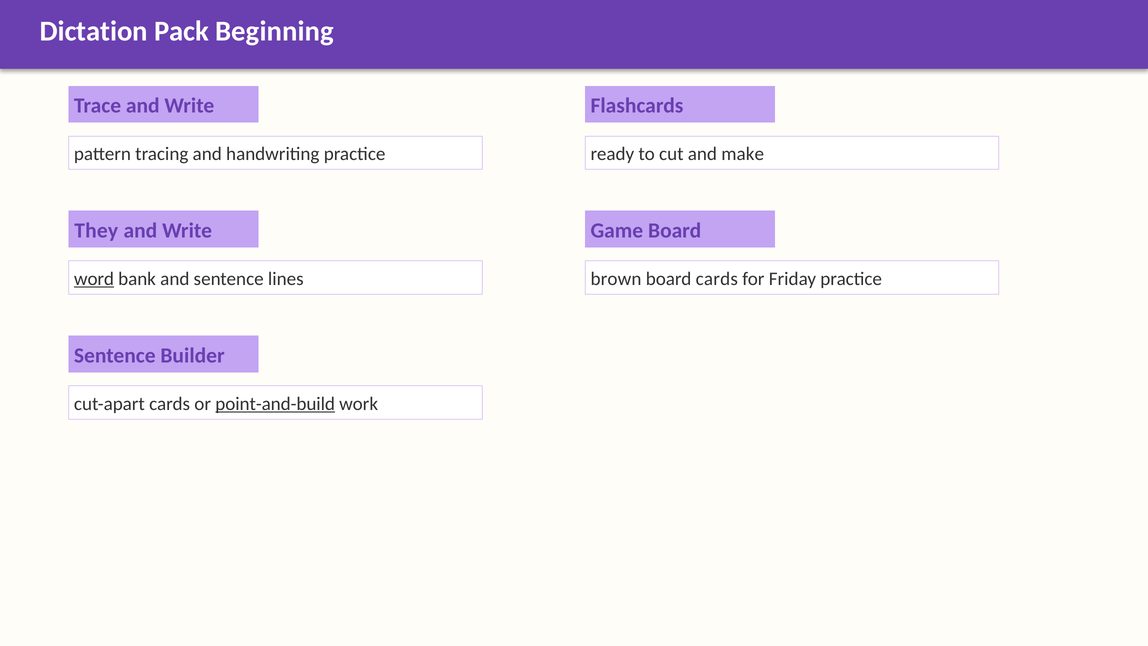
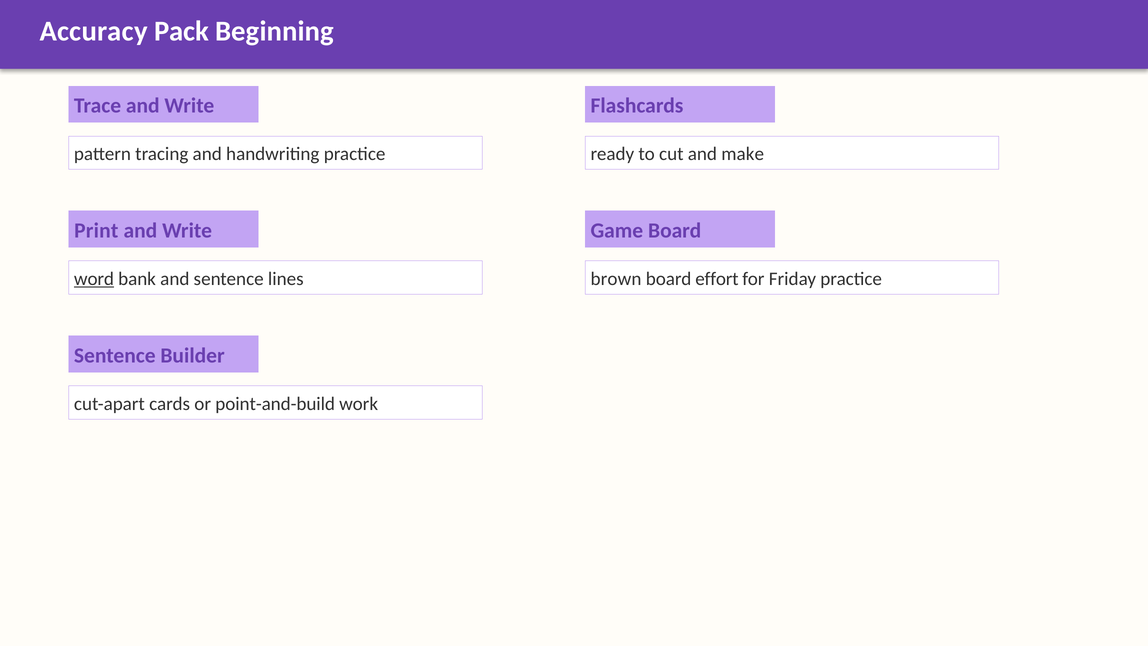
Dictation: Dictation -> Accuracy
They: They -> Print
board cards: cards -> effort
point-and-build underline: present -> none
